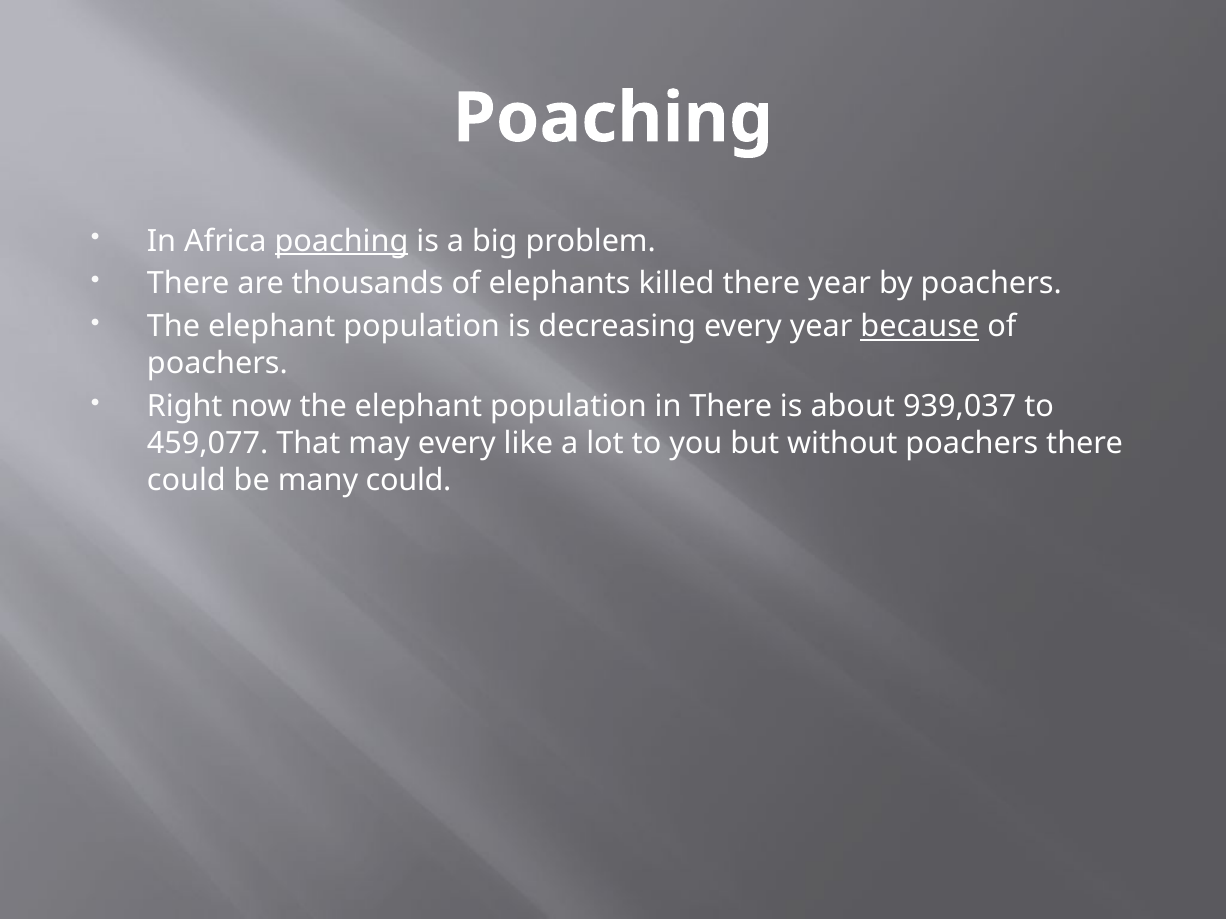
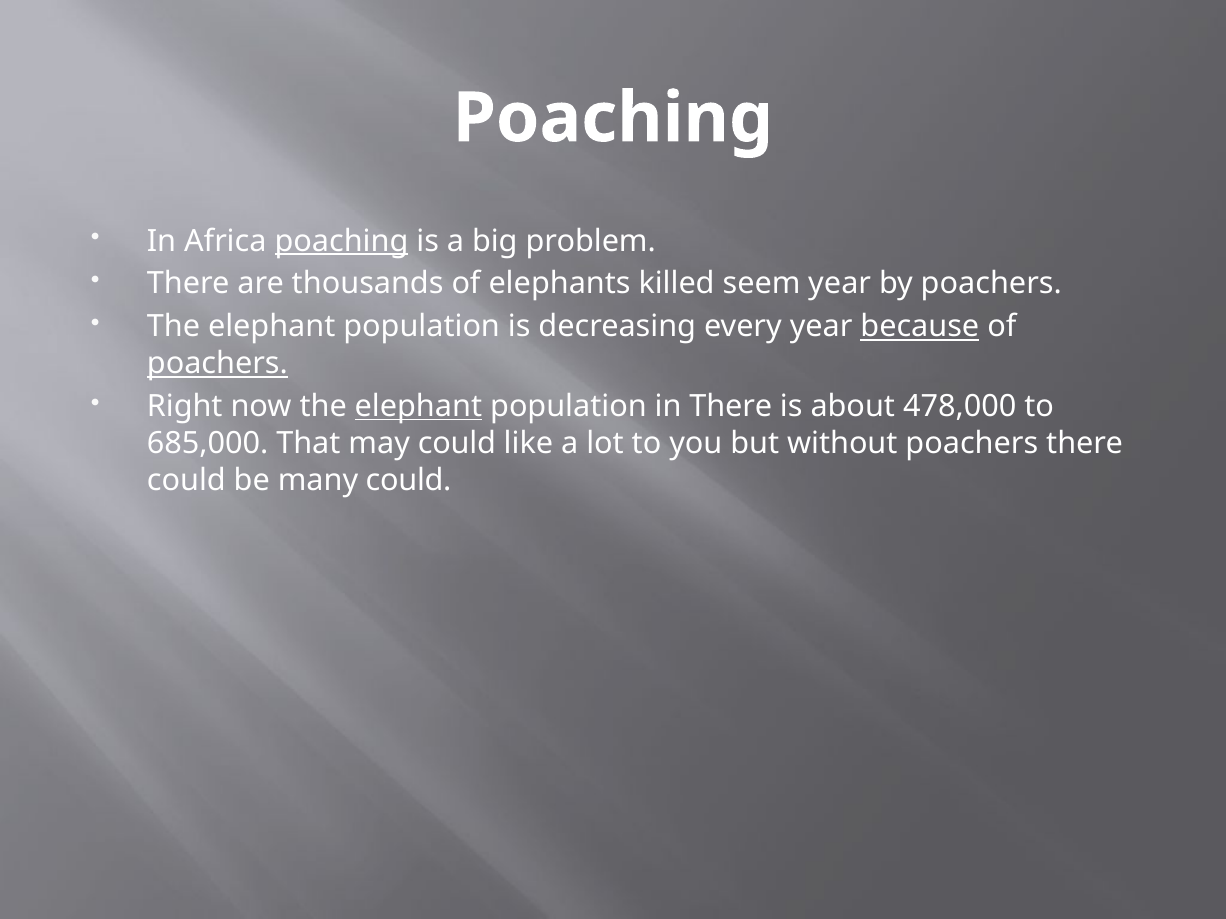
killed there: there -> seem
poachers at (217, 364) underline: none -> present
elephant at (418, 407) underline: none -> present
939,037: 939,037 -> 478,000
459,077: 459,077 -> 685,000
may every: every -> could
